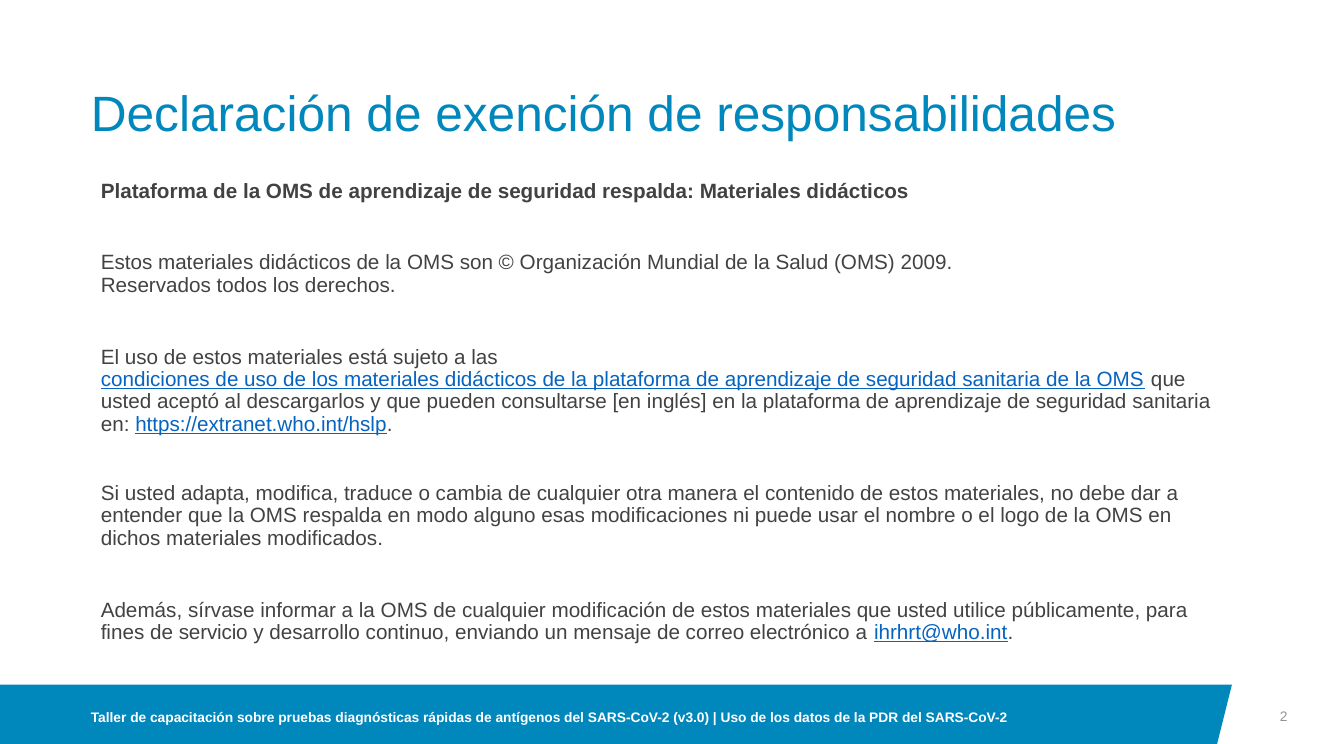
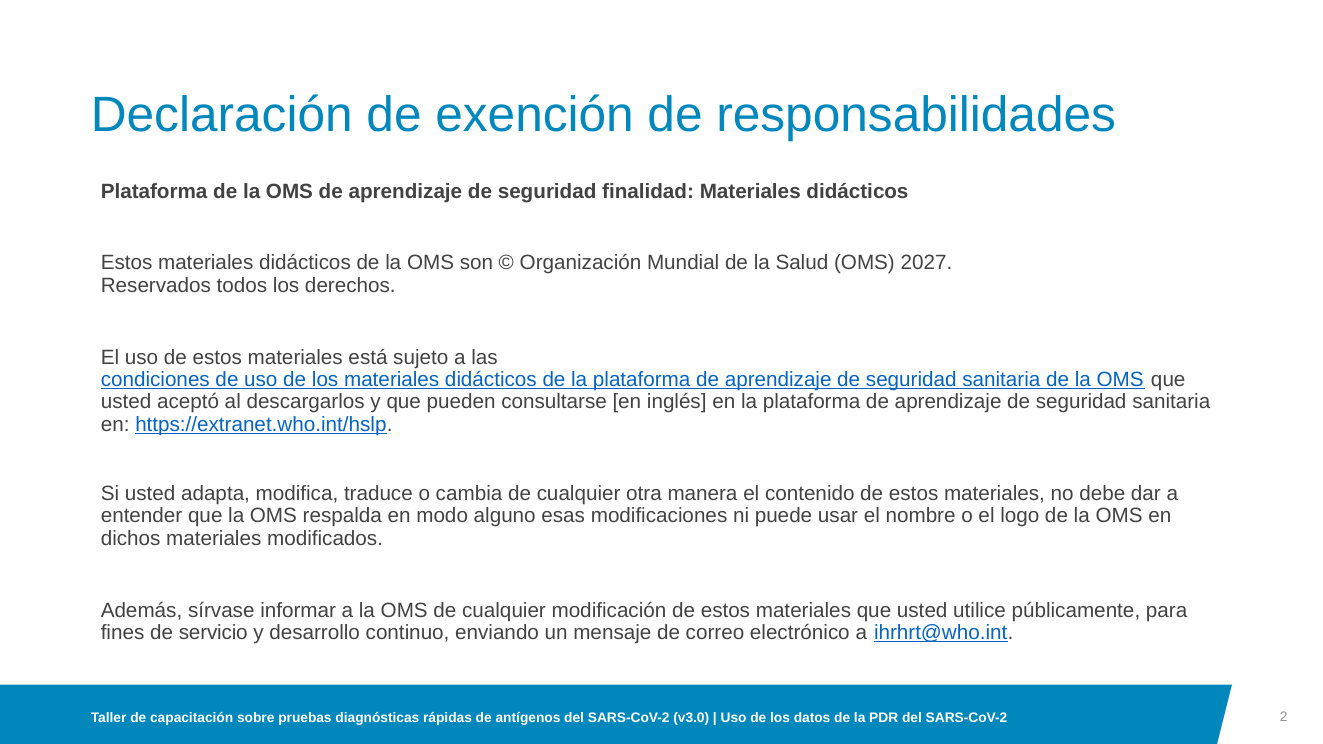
seguridad respalda: respalda -> finalidad
2009: 2009 -> 2027
